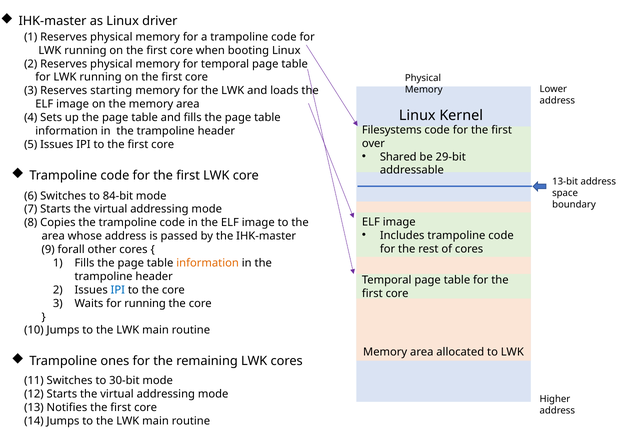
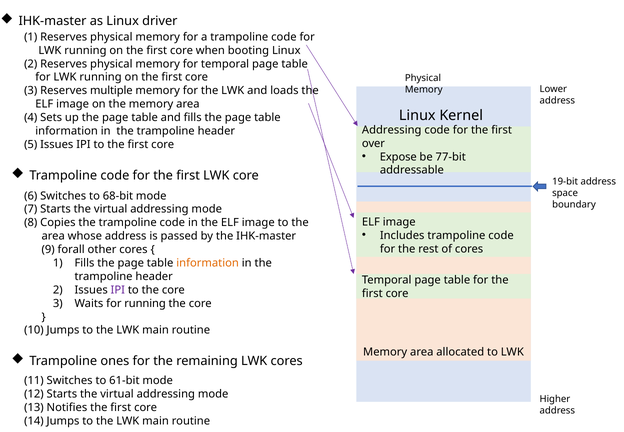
starting: starting -> multiple
Filesystems at (392, 130): Filesystems -> Addressing
Shared: Shared -> Expose
29-bit: 29-bit -> 77-bit
13-bit: 13-bit -> 19-bit
84-bit: 84-bit -> 68-bit
IPI at (118, 290) colour: blue -> purple
30-bit: 30-bit -> 61-bit
